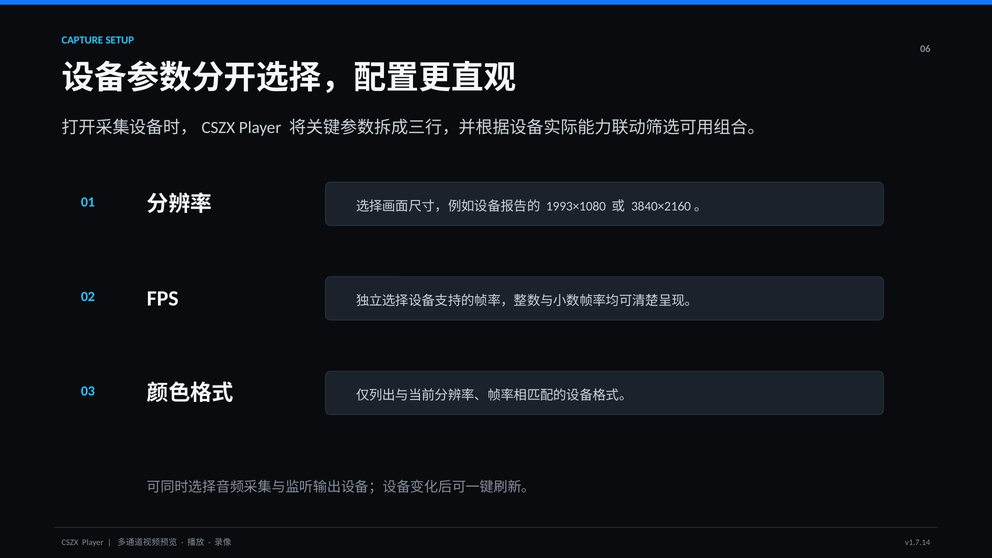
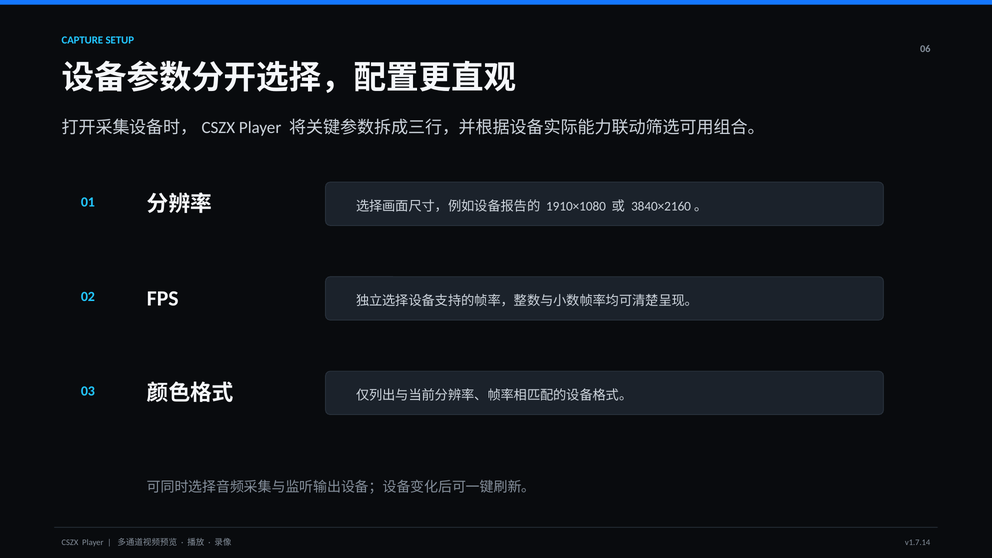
1993×1080: 1993×1080 -> 1910×1080
